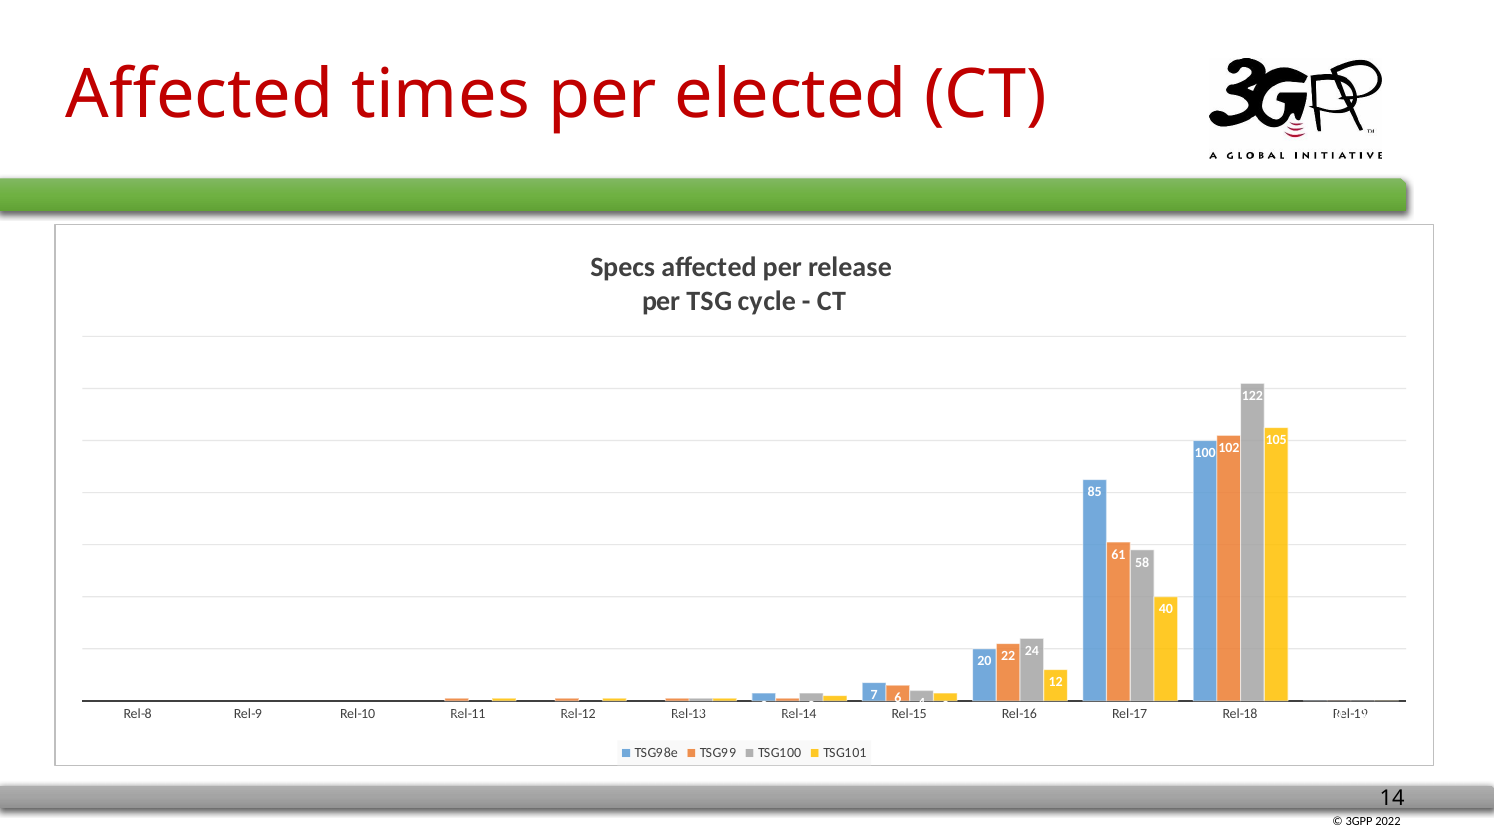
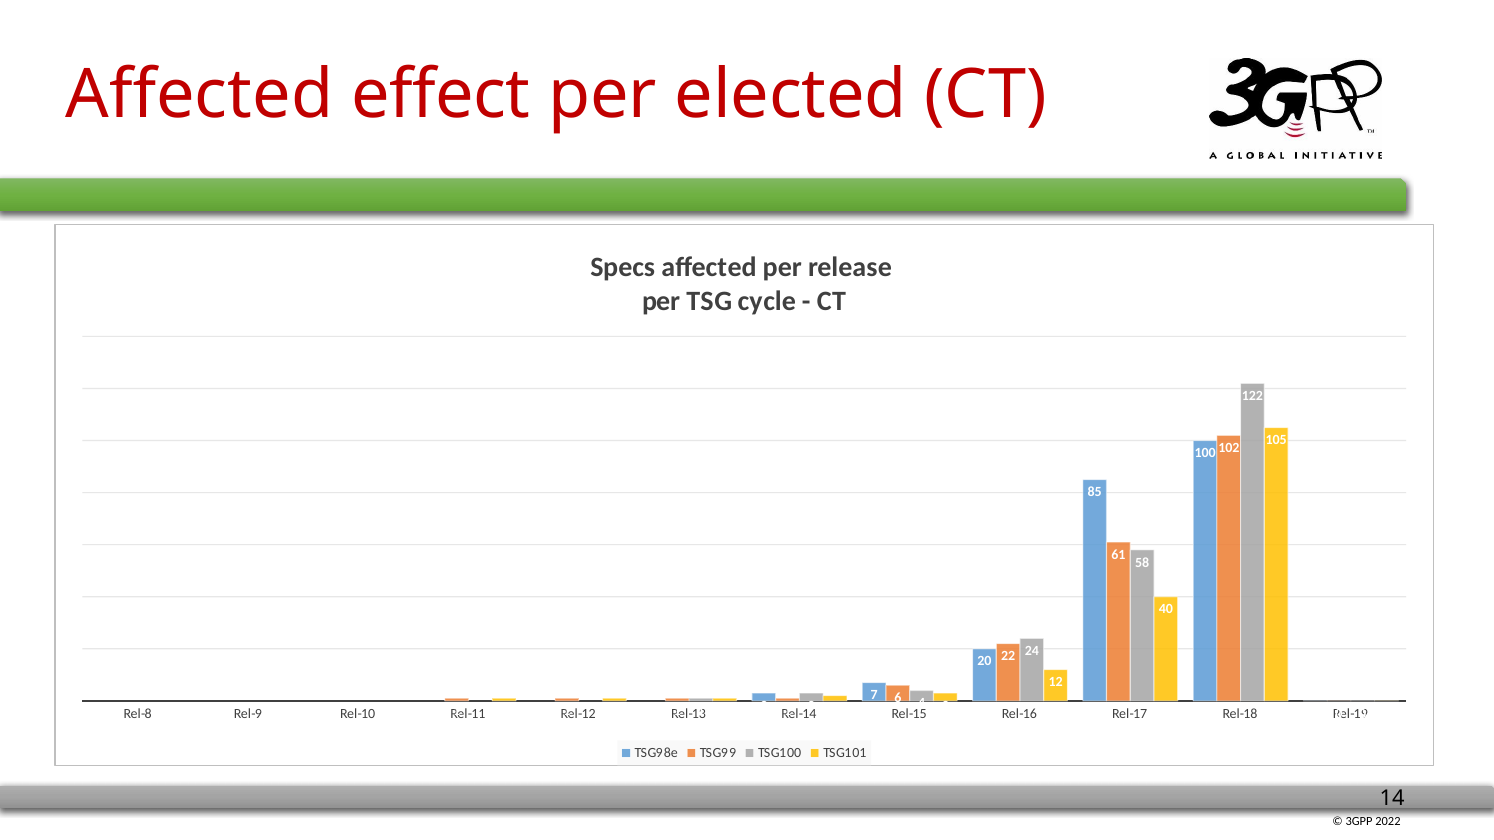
times: times -> effect
